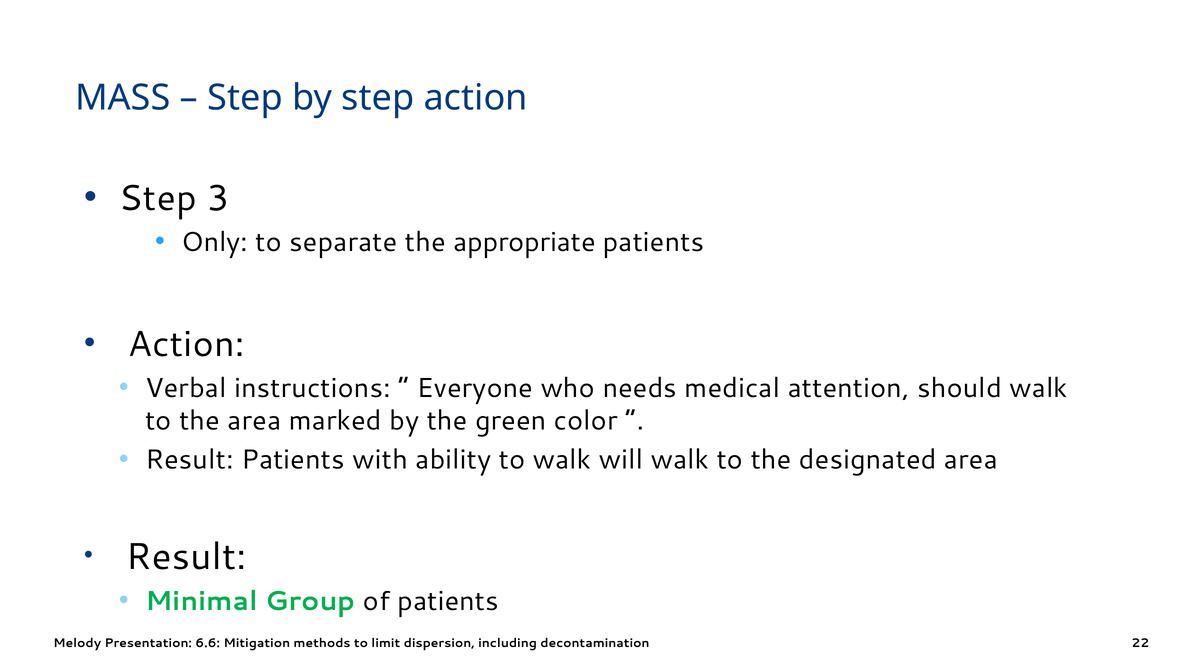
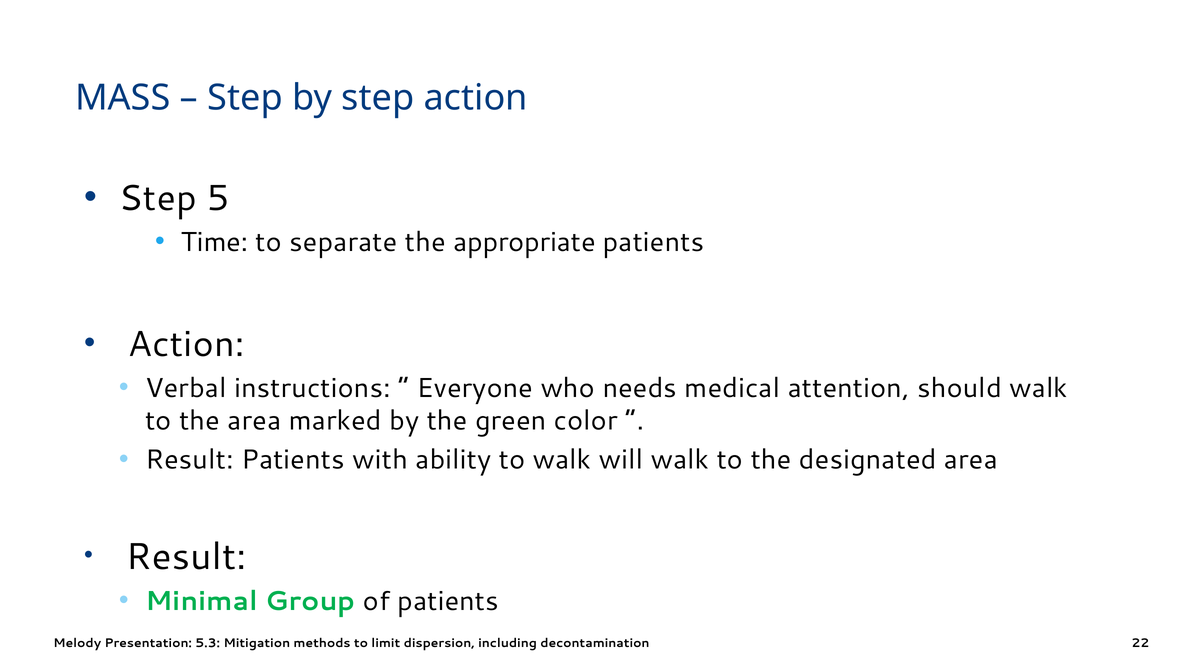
3: 3 -> 5
Only: Only -> Time
6.6: 6.6 -> 5.3
